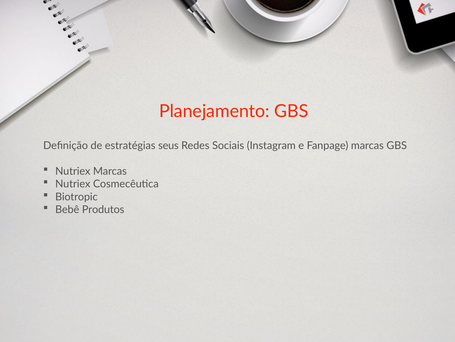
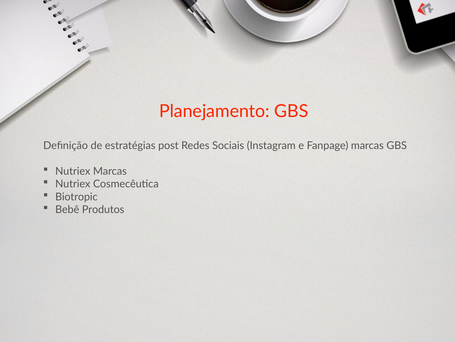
seus: seus -> post
